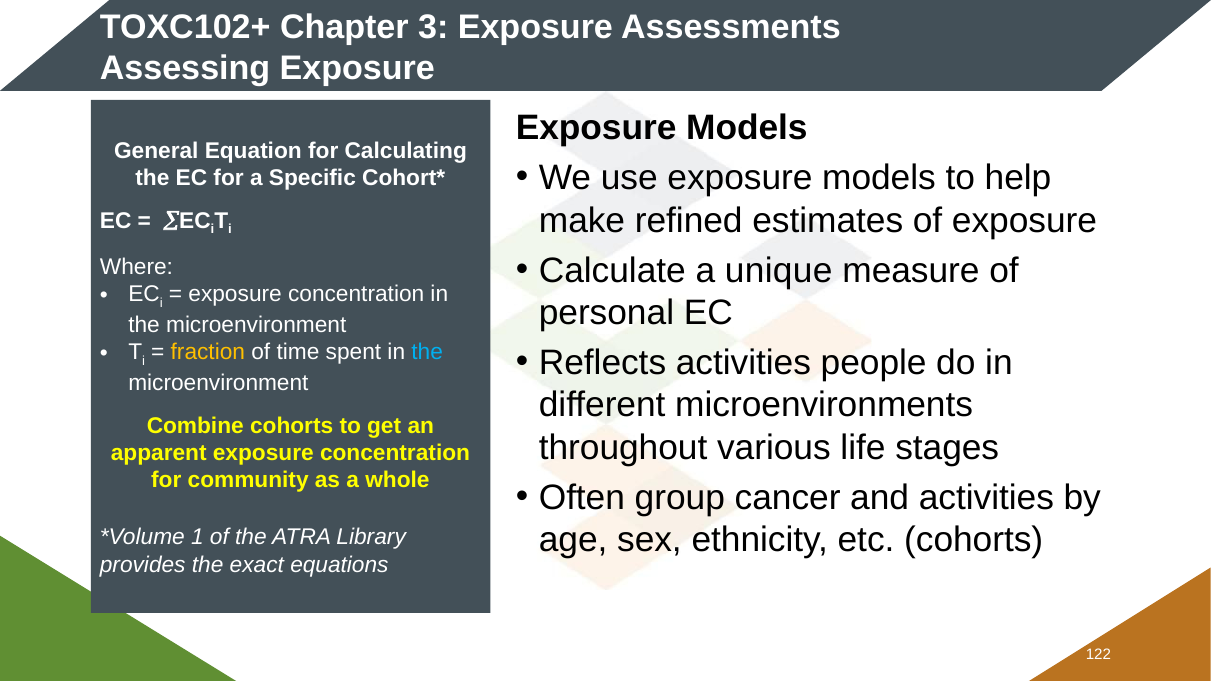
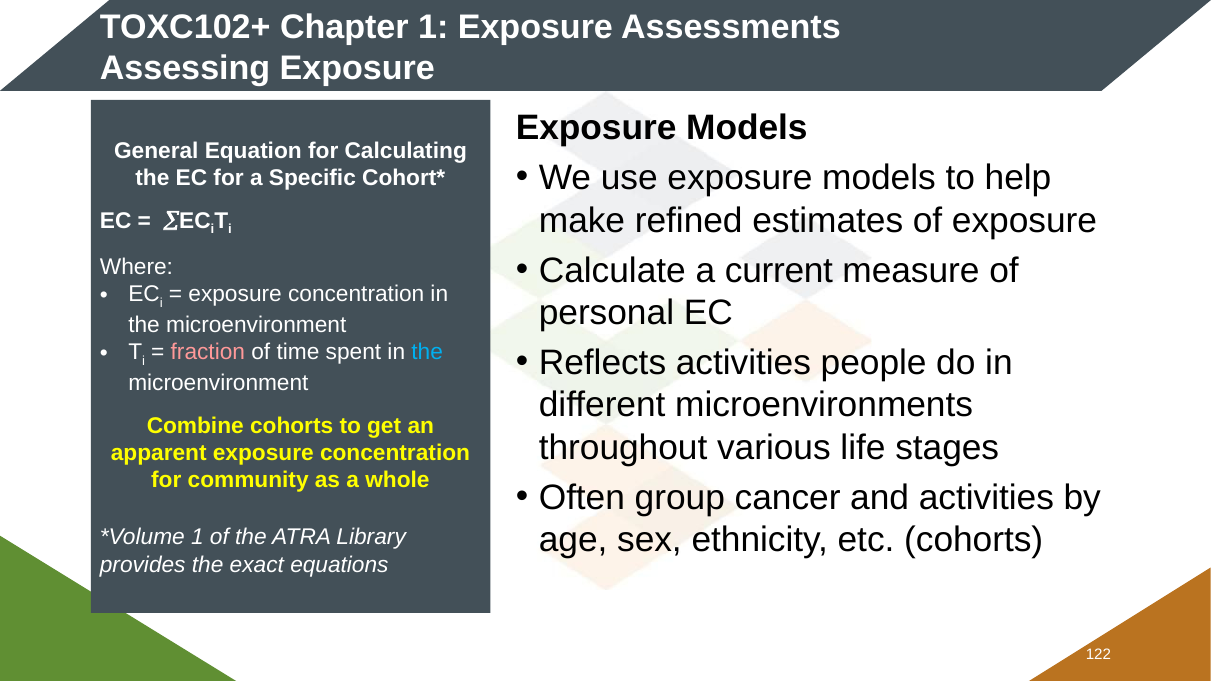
Chapter 3: 3 -> 1
unique: unique -> current
fraction colour: yellow -> pink
